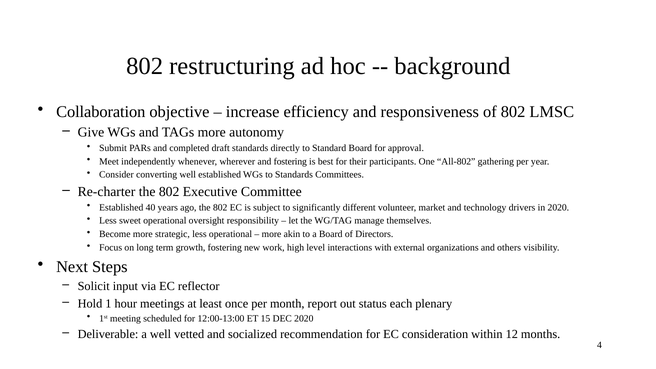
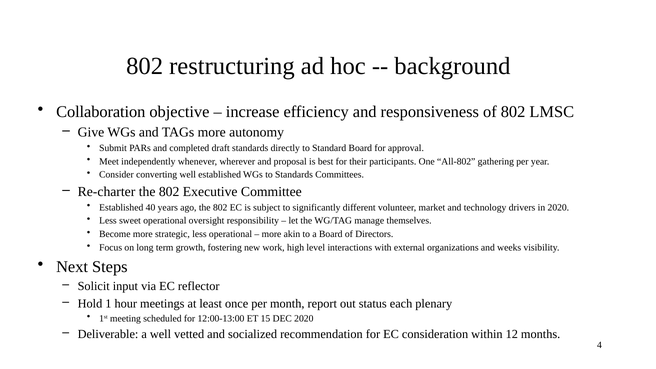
and fostering: fostering -> proposal
others: others -> weeks
